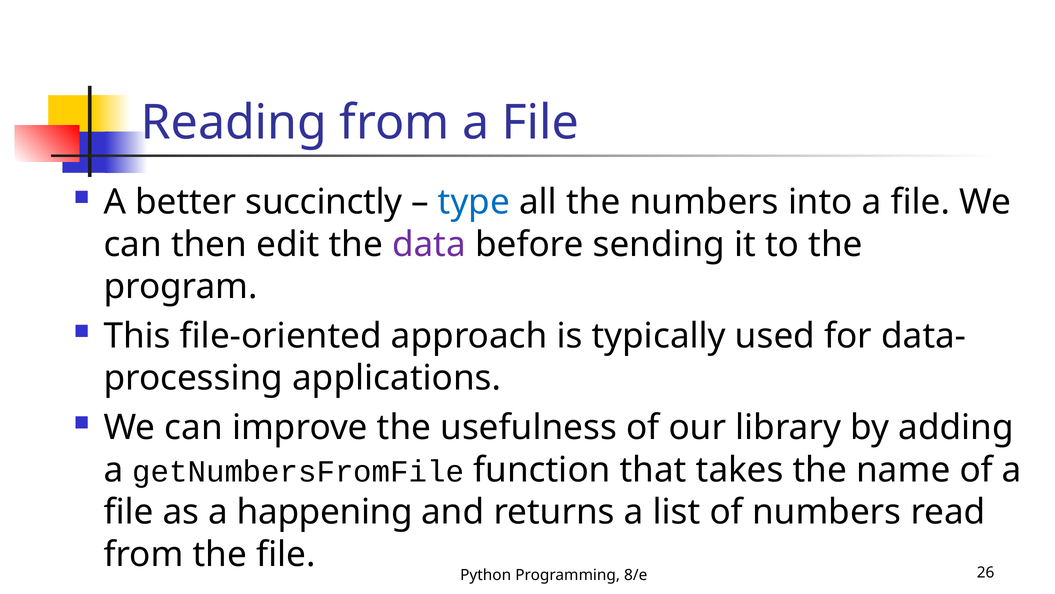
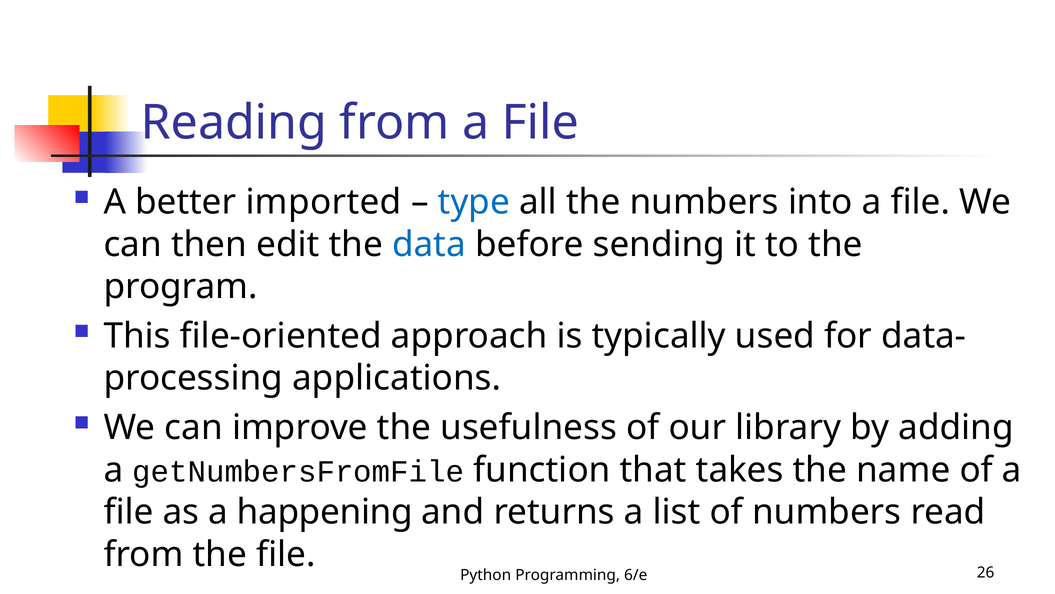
succinctly: succinctly -> imported
data colour: purple -> blue
8/e: 8/e -> 6/e
